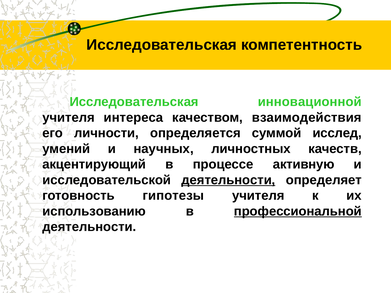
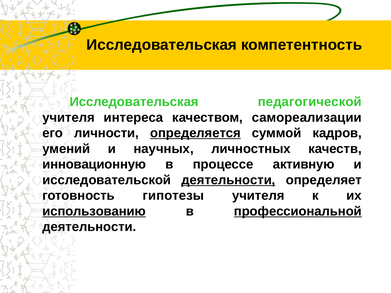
инновационной: инновационной -> педагогической
взаимодействия: взаимодействия -> самореализации
определяется underline: none -> present
исслед: исслед -> кадров
акцентирующий: акцентирующий -> инновационную
использованию underline: none -> present
